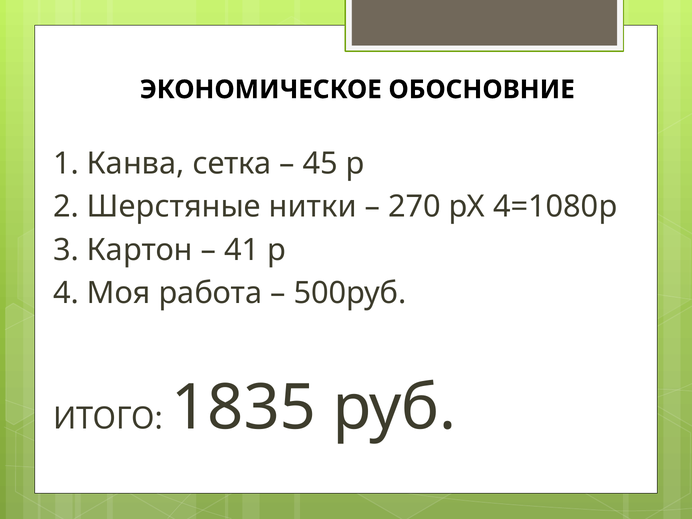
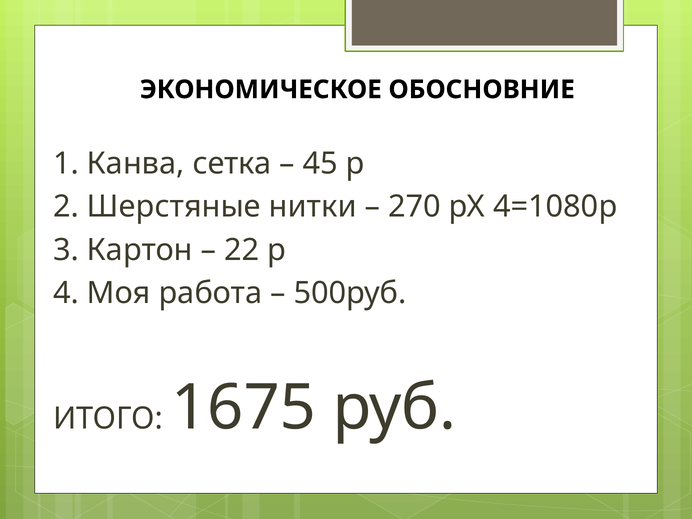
41: 41 -> 22
1835: 1835 -> 1675
